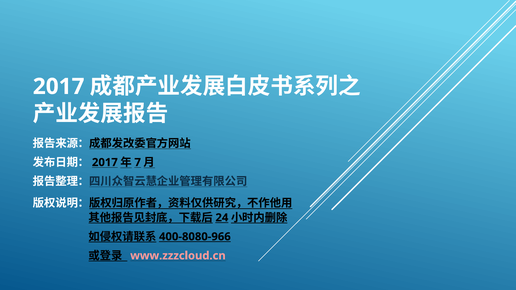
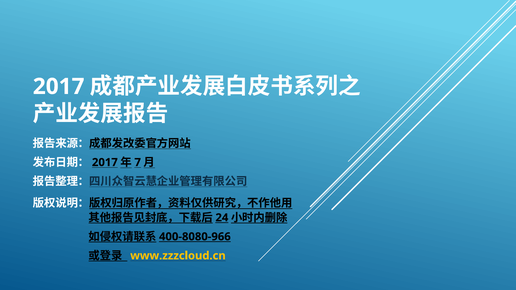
www.zzzcloud.cn colour: pink -> yellow
